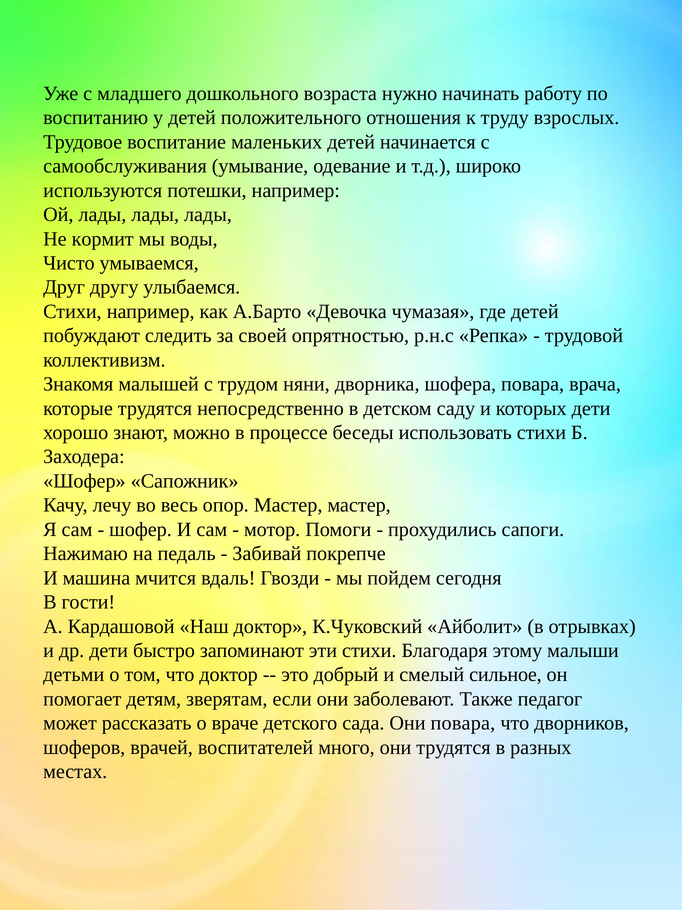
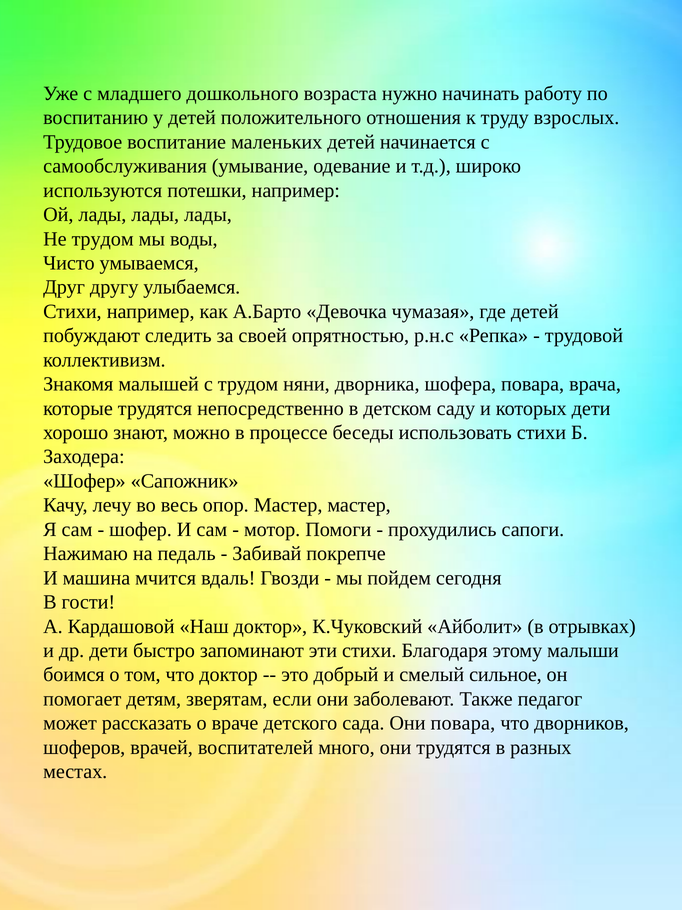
Не кормит: кормит -> трудом
детьми: детьми -> боимся
